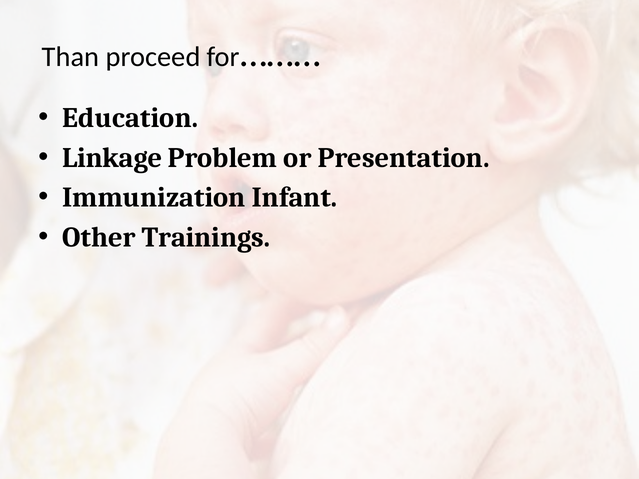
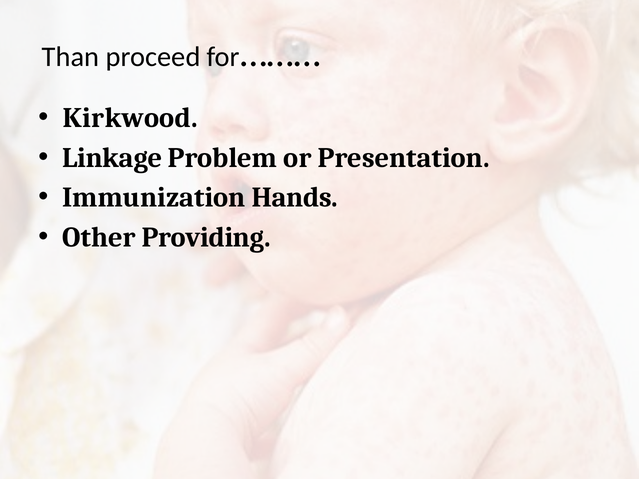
Education: Education -> Kirkwood
Infant: Infant -> Hands
Trainings: Trainings -> Providing
